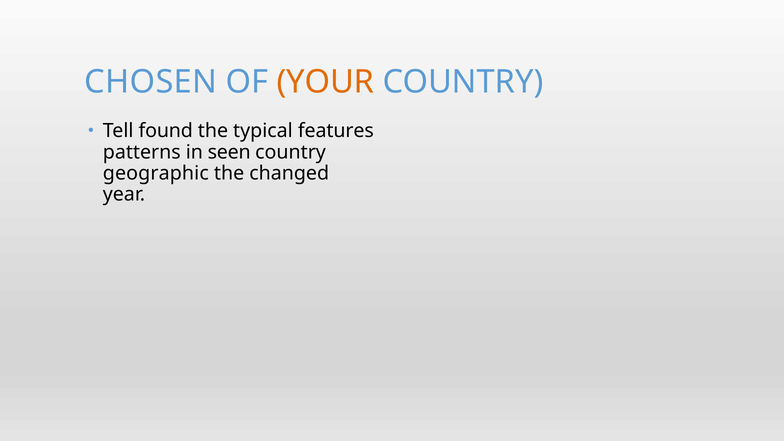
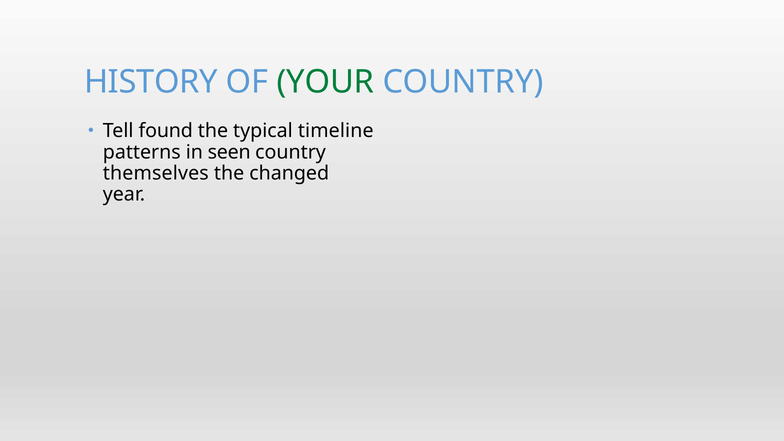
CHOSEN: CHOSEN -> HISTORY
YOUR colour: orange -> green
features: features -> timeline
geographic: geographic -> themselves
